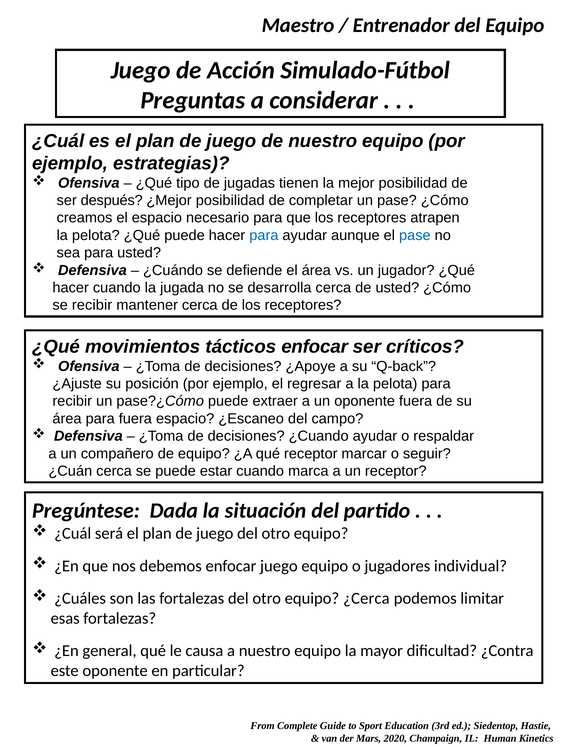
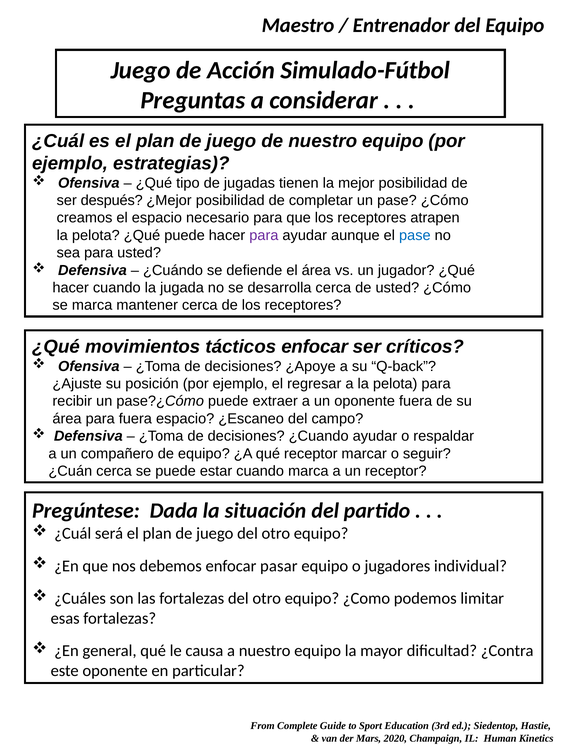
para at (264, 235) colour: blue -> purple
se recibir: recibir -> marca
enfocar juego: juego -> pasar
¿Cerca: ¿Cerca -> ¿Como
